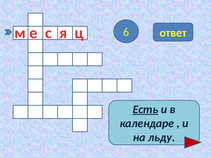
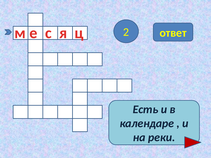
6: 6 -> 2
Есть underline: present -> none
льду: льду -> реки
